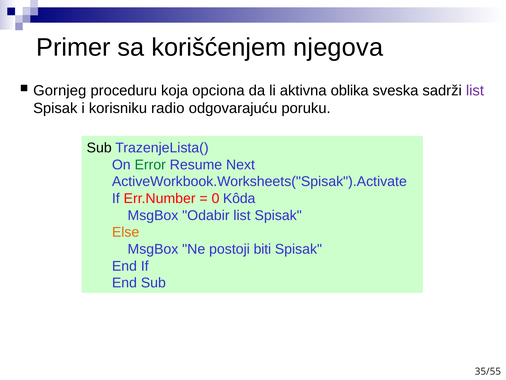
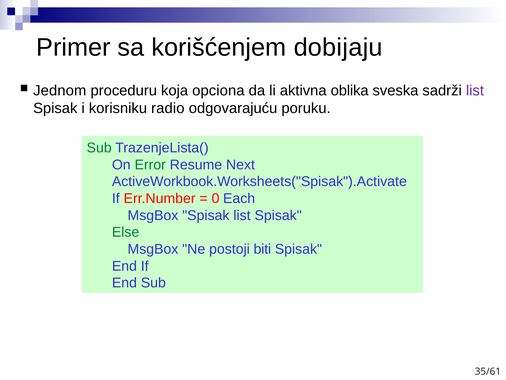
njegova: njegova -> dobijaju
Gornjeg: Gornjeg -> Jednom
Sub at (99, 148) colour: black -> green
Kôda: Kôda -> Each
MsgBox Odabir: Odabir -> Spisak
Else colour: orange -> green
35/55: 35/55 -> 35/61
